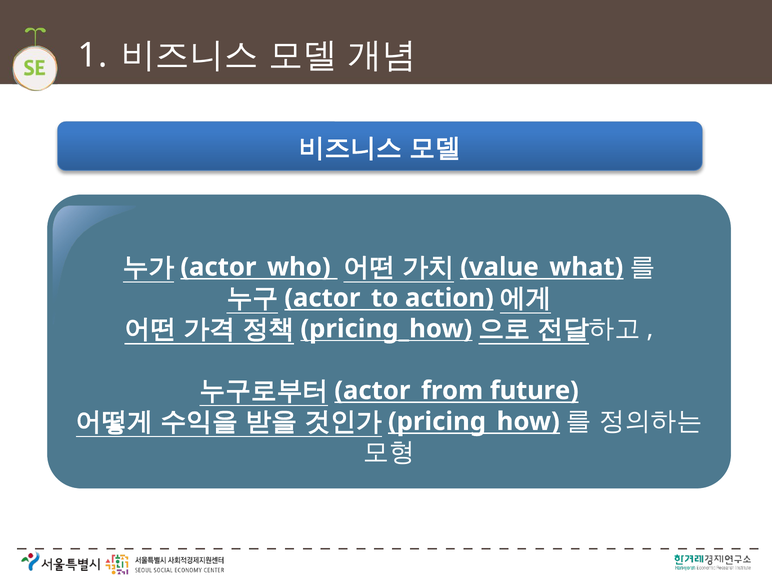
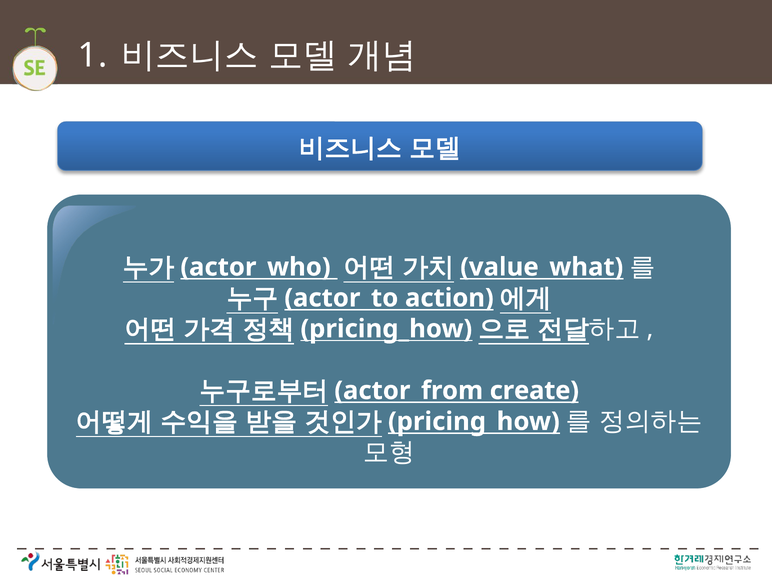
future: future -> create
